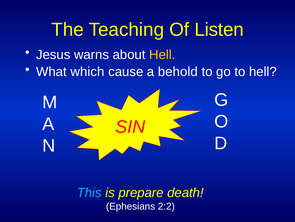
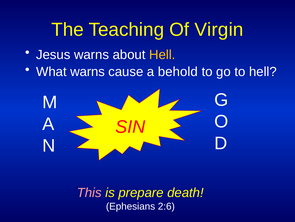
Listen: Listen -> Virgin
What which: which -> warns
This colour: light blue -> pink
2:2: 2:2 -> 2:6
